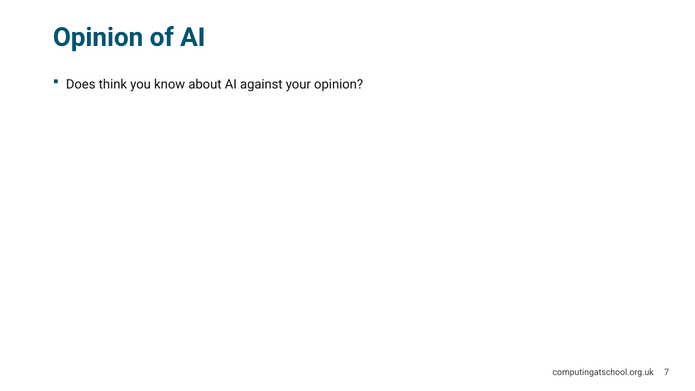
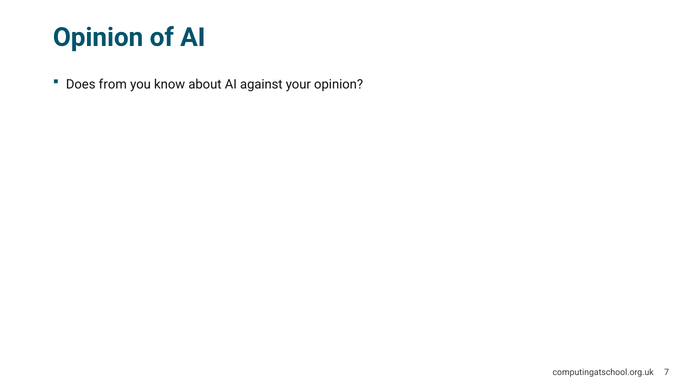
think: think -> from
